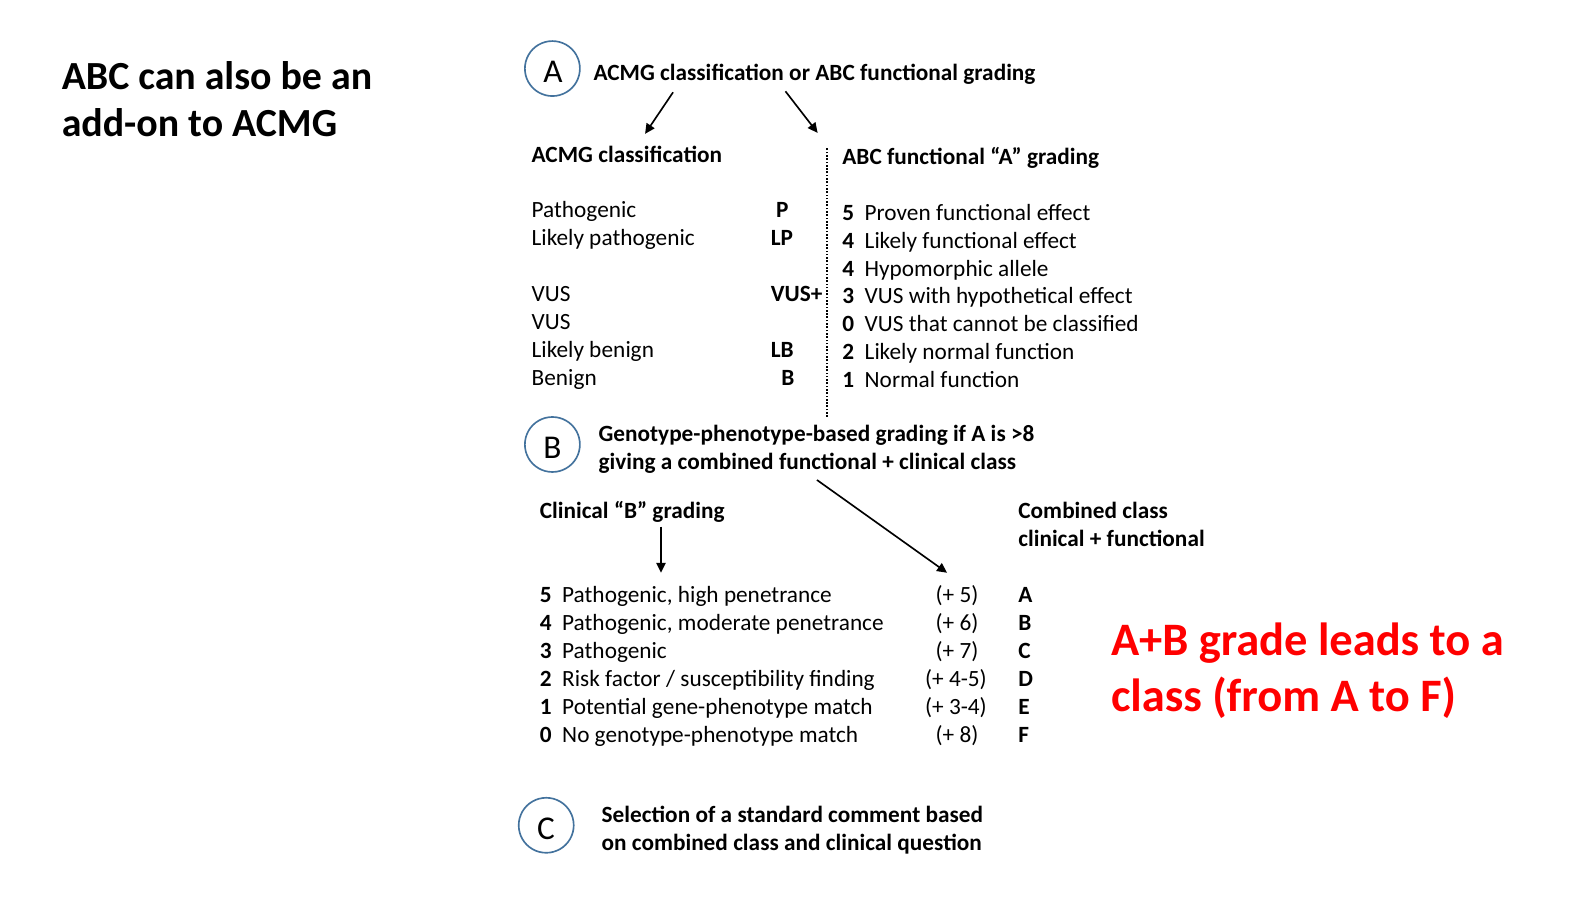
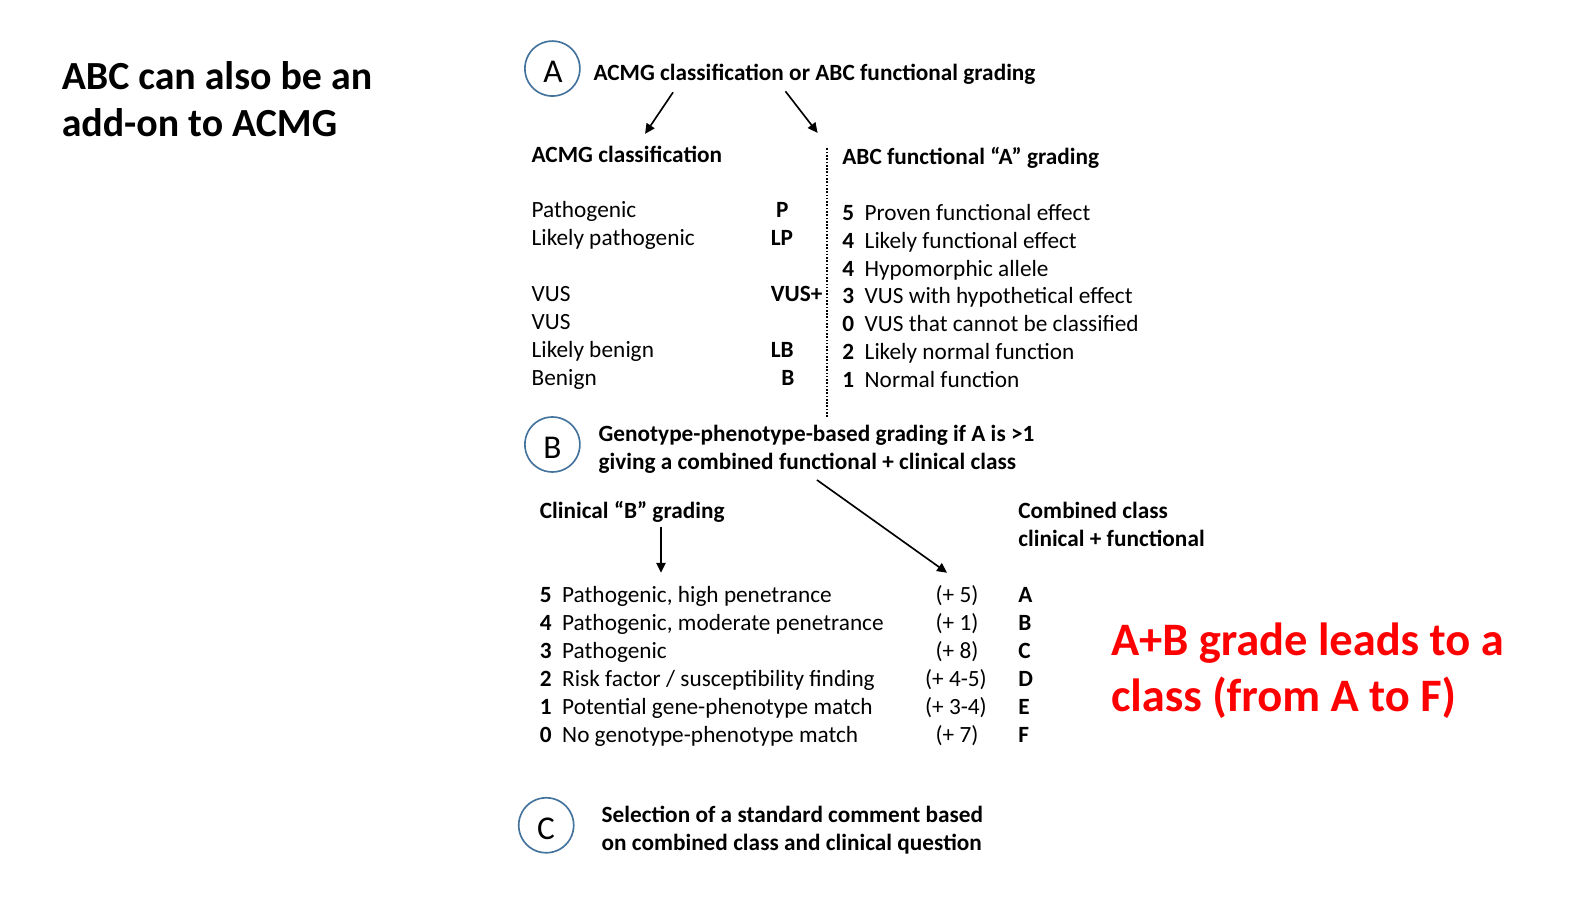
>8: >8 -> >1
6 at (969, 623): 6 -> 1
7: 7 -> 8
8: 8 -> 7
